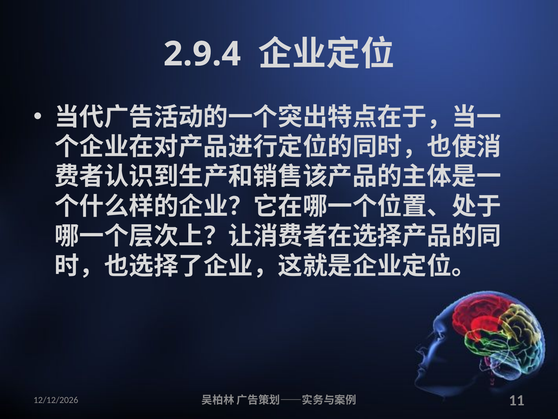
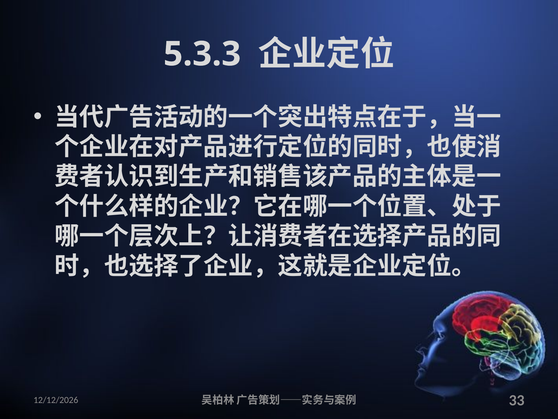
2.9.4: 2.9.4 -> 5.3.3
11: 11 -> 33
